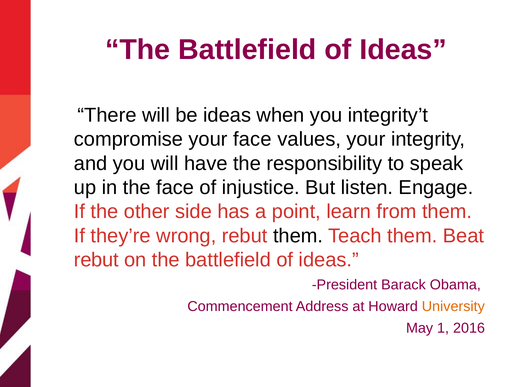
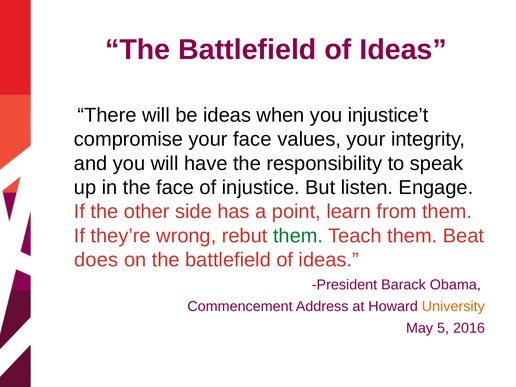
integrity’t: integrity’t -> injustice’t
them at (298, 236) colour: black -> green
rebut at (96, 260): rebut -> does
1: 1 -> 5
